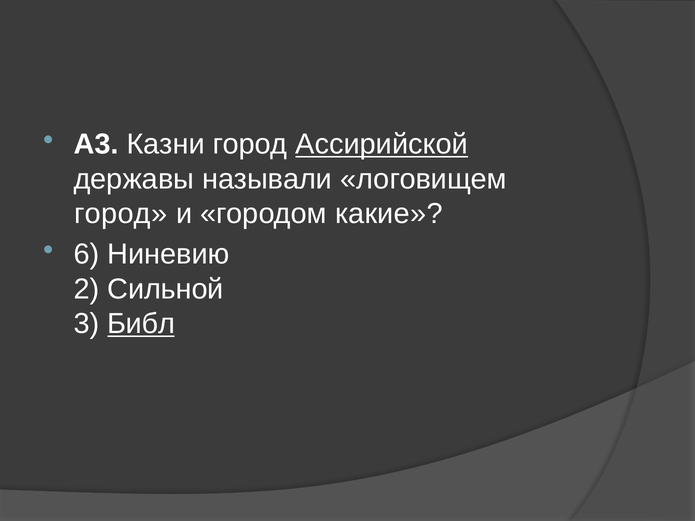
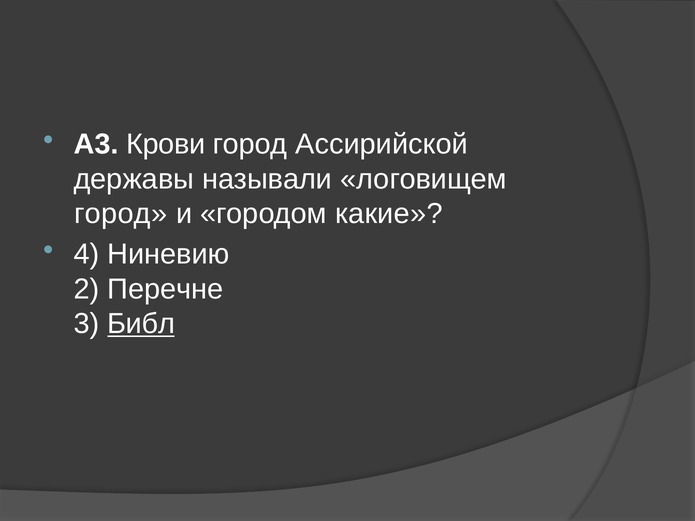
Казни: Казни -> Крови
Ассирийской underline: present -> none
6: 6 -> 4
Сильной: Сильной -> Перечне
